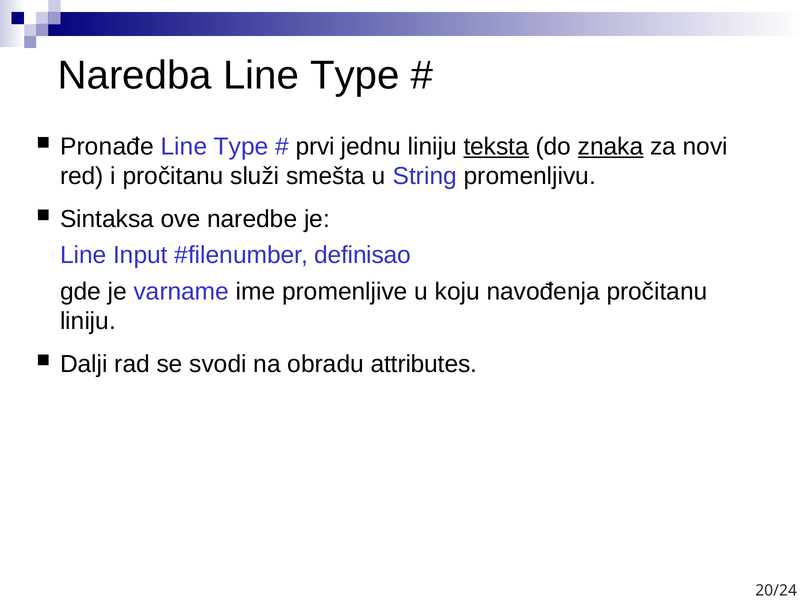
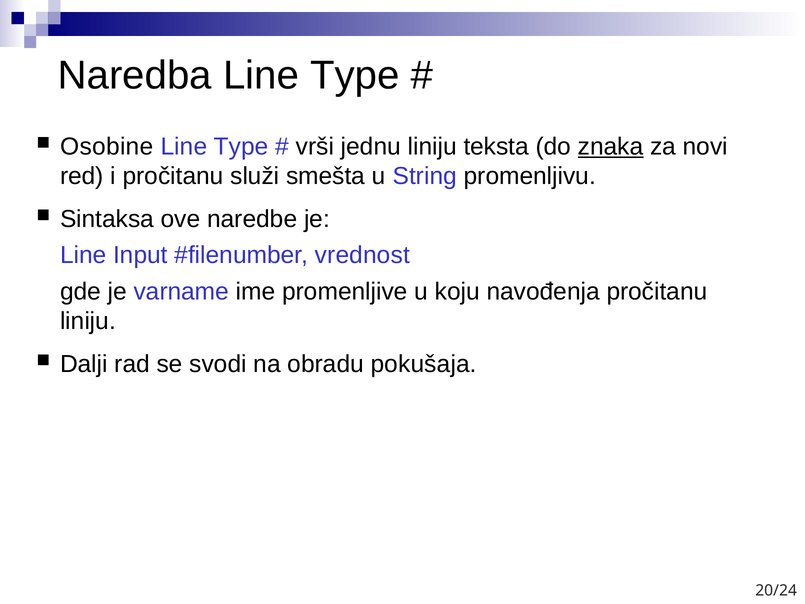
Pronađe: Pronađe -> Osobine
prvi: prvi -> vrši
teksta underline: present -> none
definisao: definisao -> vrednost
attributes: attributes -> pokušaja
